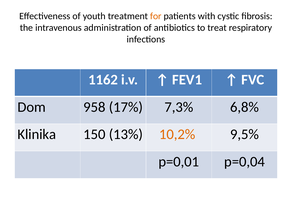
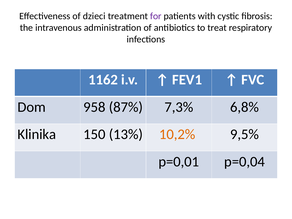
youth: youth -> dzieci
for colour: orange -> purple
17%: 17% -> 87%
